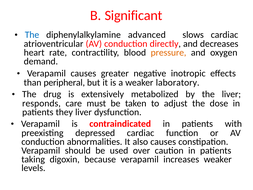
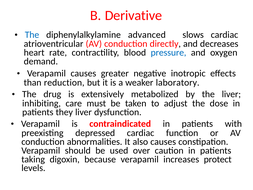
Significant: Significant -> Derivative
pressure colour: orange -> blue
peripheral: peripheral -> reduction
responds: responds -> inhibiting
increases weaker: weaker -> protect
